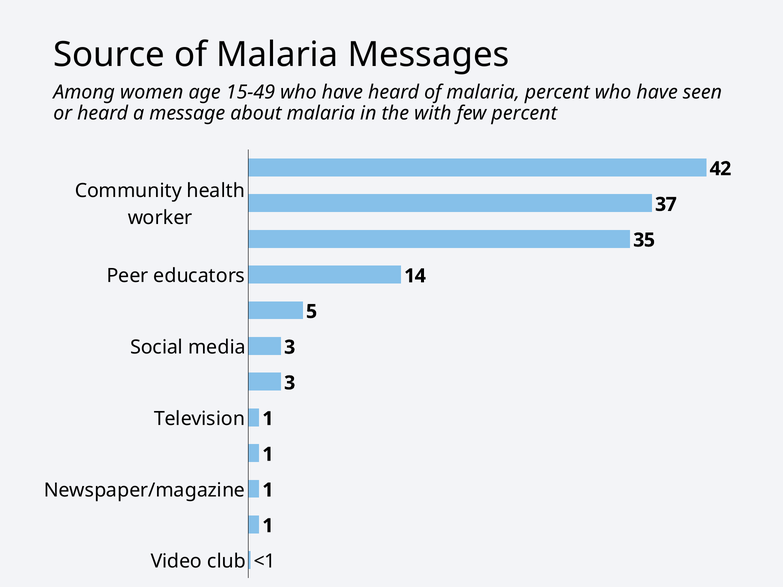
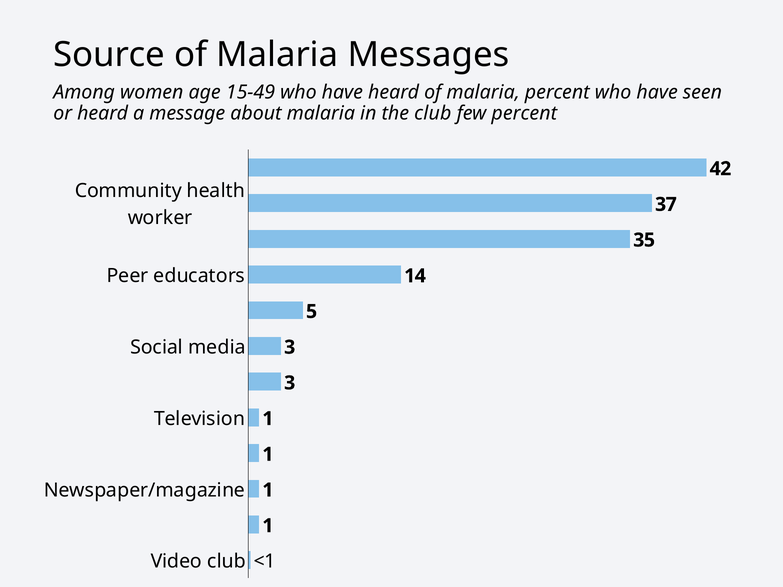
the with: with -> club
